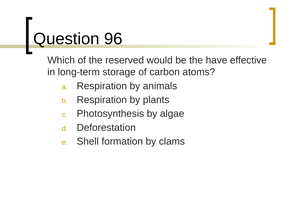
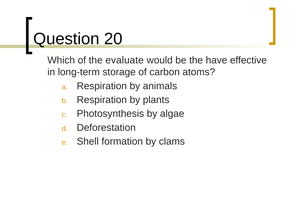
96: 96 -> 20
reserved: reserved -> evaluate
